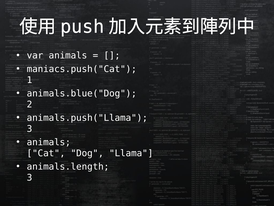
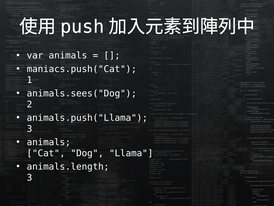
animals.blue("Dog: animals.blue("Dog -> animals.sees("Dog
